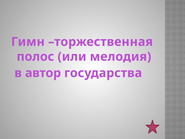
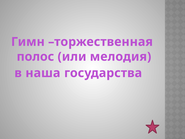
автор: автор -> наша
